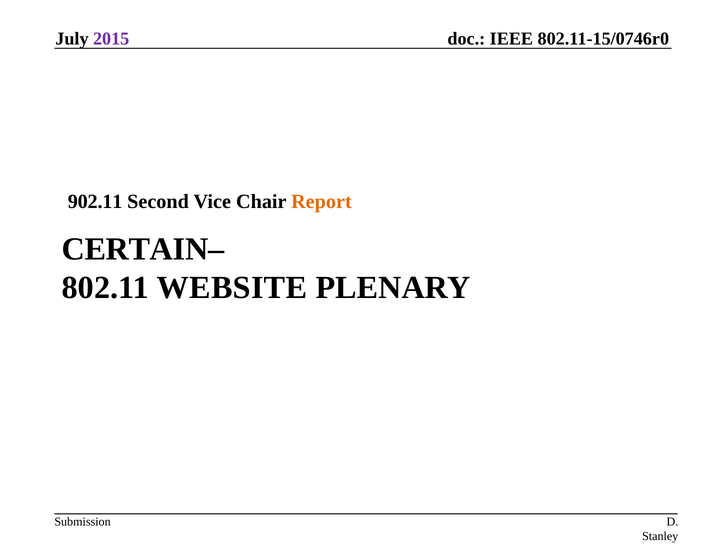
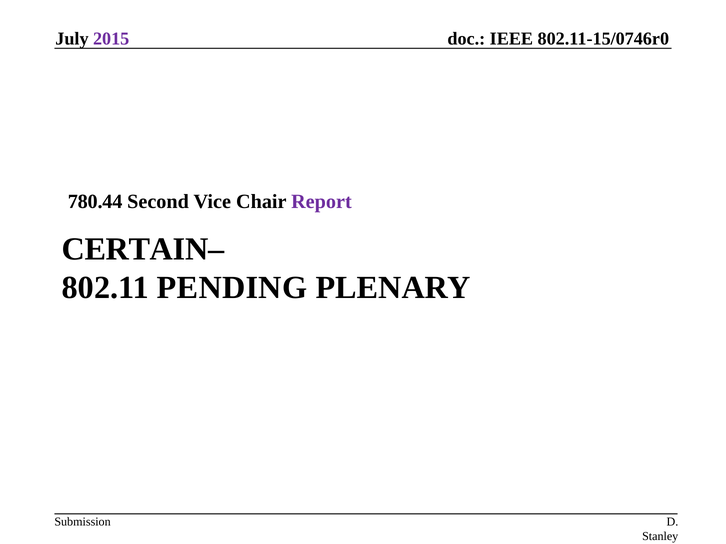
902.11: 902.11 -> 780.44
Report colour: orange -> purple
WEBSITE: WEBSITE -> PENDING
